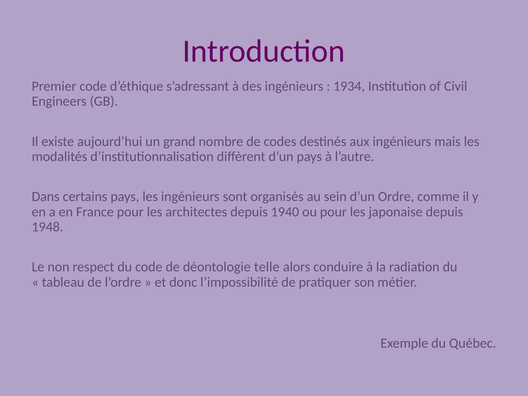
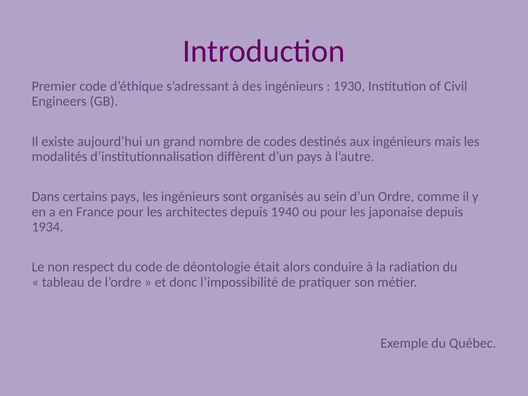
1934: 1934 -> 1930
1948: 1948 -> 1934
telle: telle -> était
